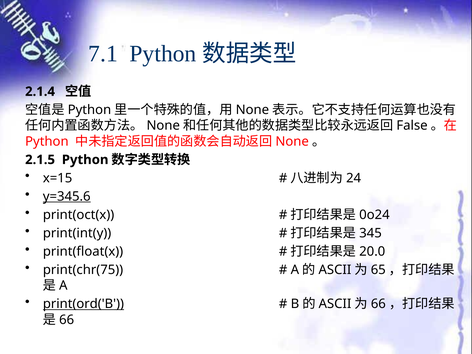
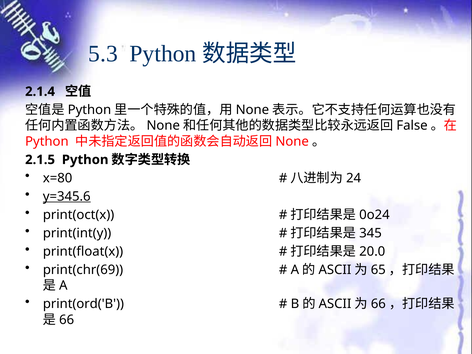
7.1: 7.1 -> 5.3
x=15: x=15 -> x=80
print(chr(75: print(chr(75 -> print(chr(69
print(ord('B underline: present -> none
